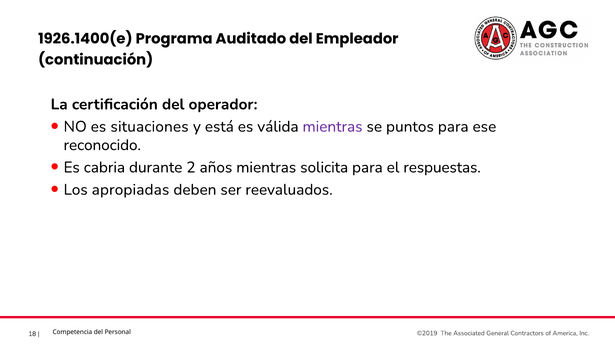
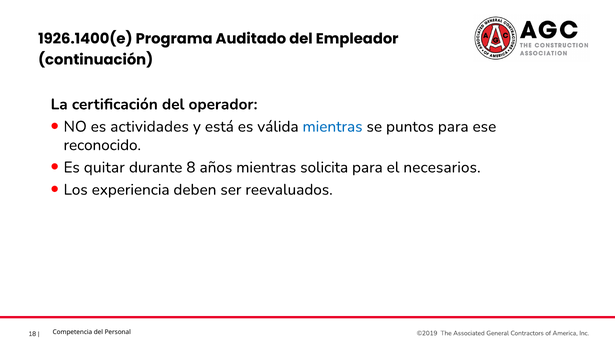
situaciones: situaciones -> actividades
mientras at (333, 127) colour: purple -> blue
cabria: cabria -> quitar
2: 2 -> 8
respuestas: respuestas -> necesarios
apropiadas: apropiadas -> experiencia
